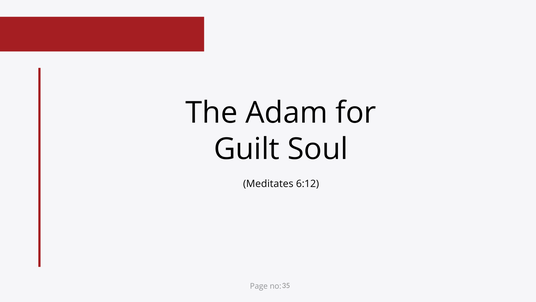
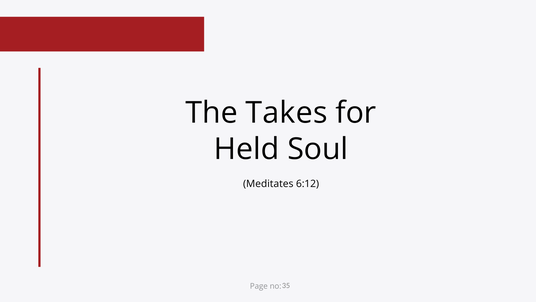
Adam: Adam -> Takes
Guilt: Guilt -> Held
